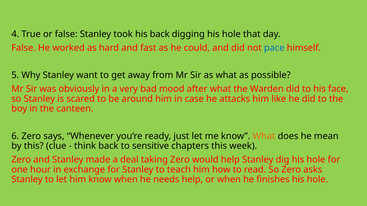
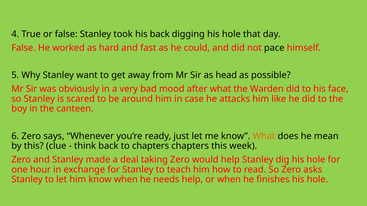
pace colour: blue -> black
as what: what -> head
to sensitive: sensitive -> chapters
